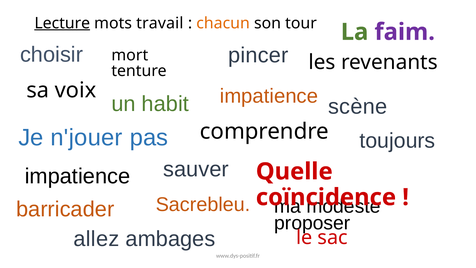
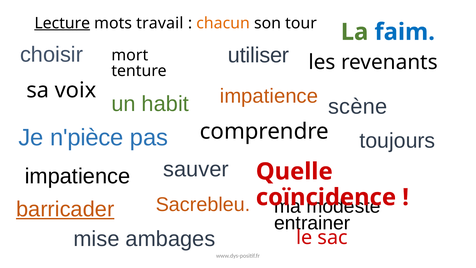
faim colour: purple -> blue
pincer: pincer -> utiliser
n'jouer: n'jouer -> n'pièce
barricader underline: none -> present
proposer: proposer -> entrainer
allez: allez -> mise
